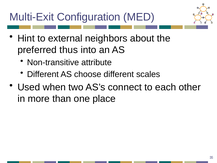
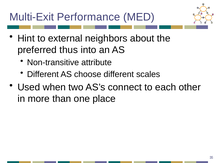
Configuration: Configuration -> Performance
